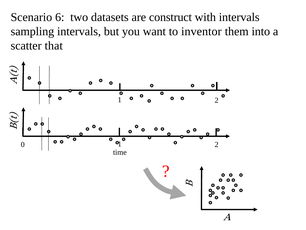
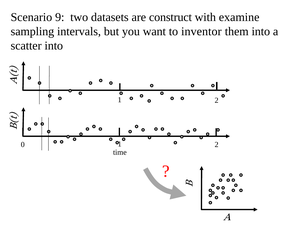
6: 6 -> 9
with intervals: intervals -> examine
scatter that: that -> into
